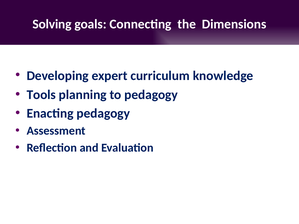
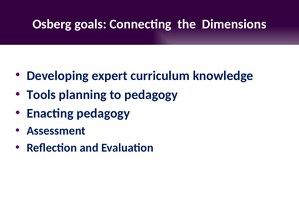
Solving: Solving -> Osberg
